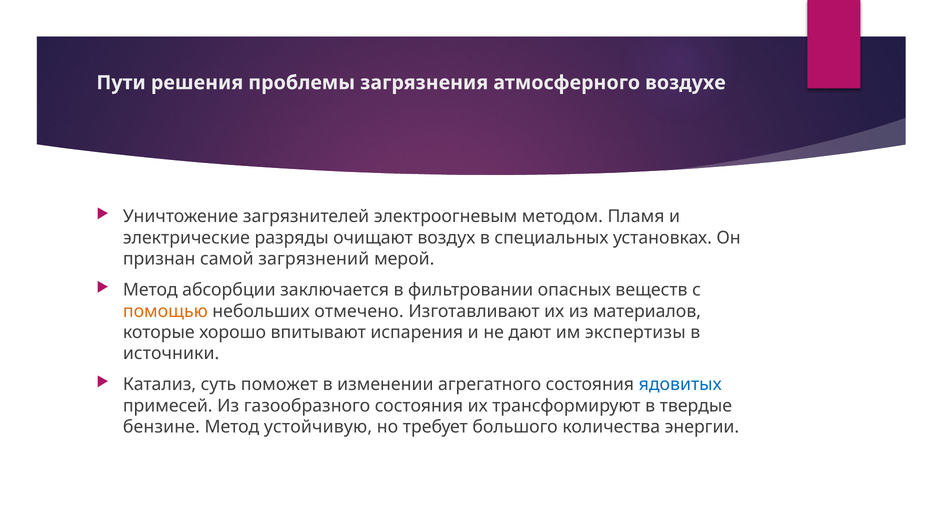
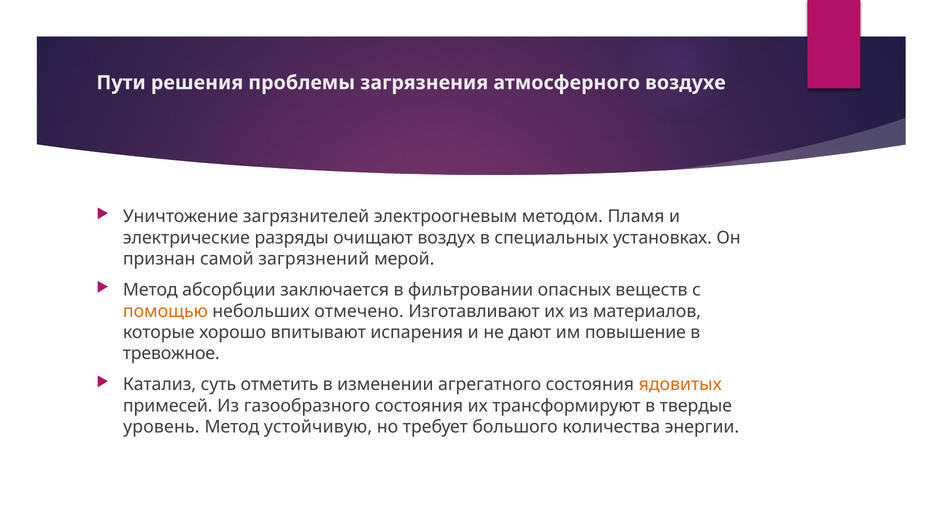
экспертизы: экспертизы -> повышение
источники: источники -> тревожное
поможет: поможет -> отметить
ядовитых colour: blue -> orange
бензине: бензине -> уровень
